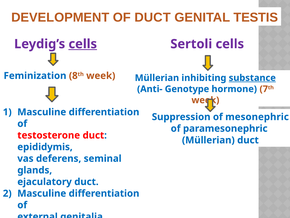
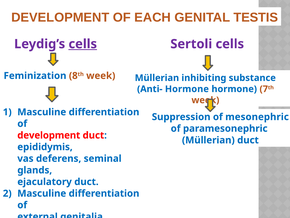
OF DUCT: DUCT -> EACH
substance underline: present -> none
Anti- Genotype: Genotype -> Hormone
testosterone at (49, 135): testosterone -> development
